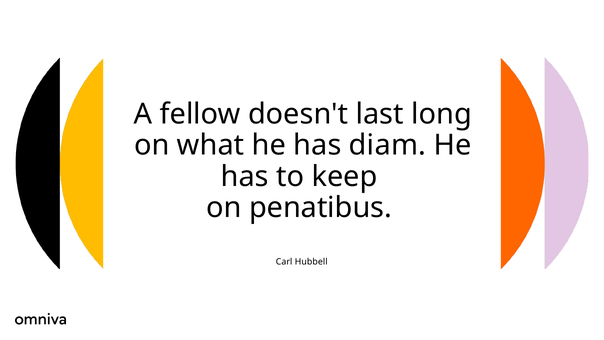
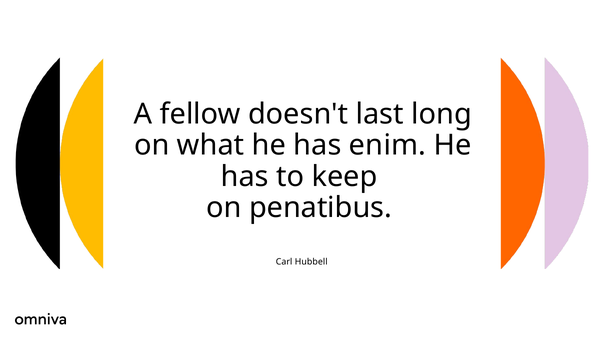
diam: diam -> enim
